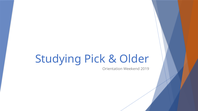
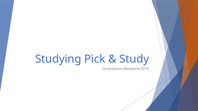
Older: Older -> Study
